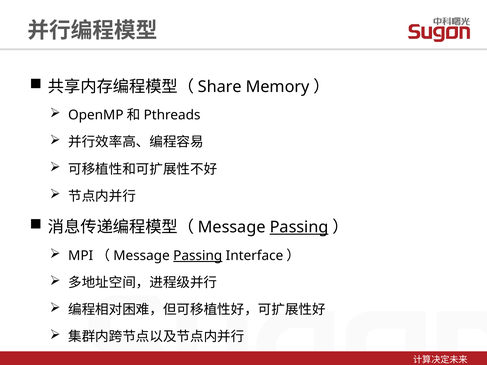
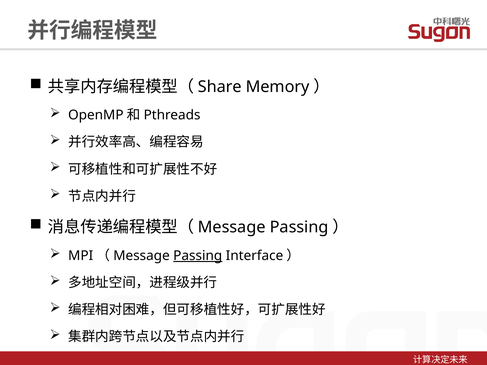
Passing at (299, 227) underline: present -> none
